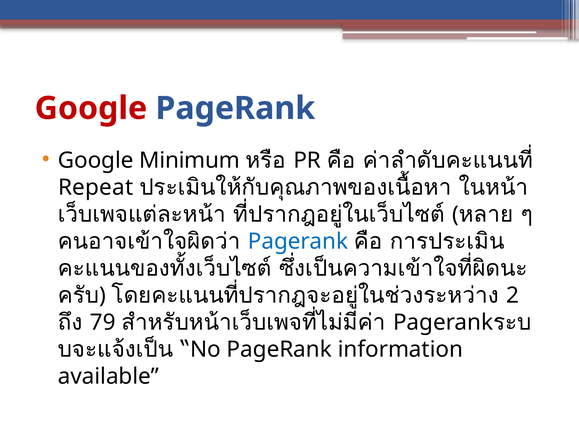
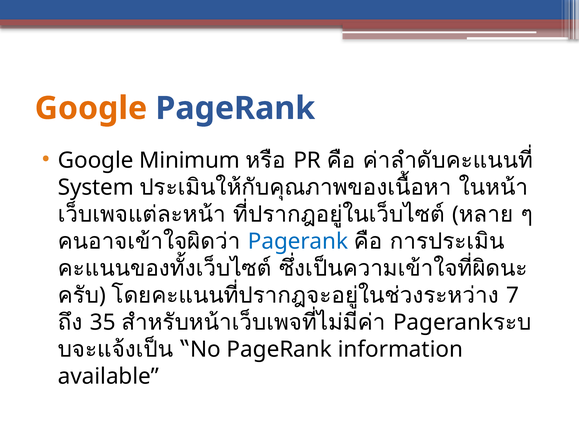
Google at (91, 108) colour: red -> orange
Repeat: Repeat -> System
2: 2 -> 7
79: 79 -> 35
